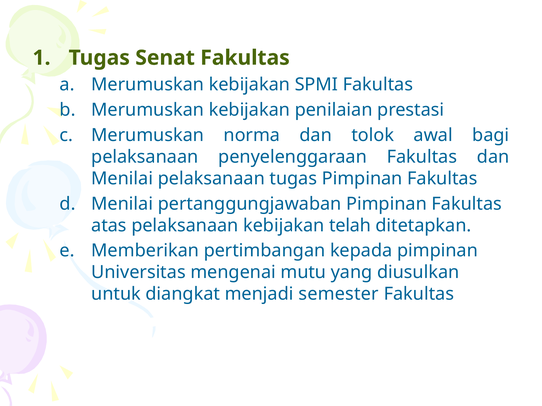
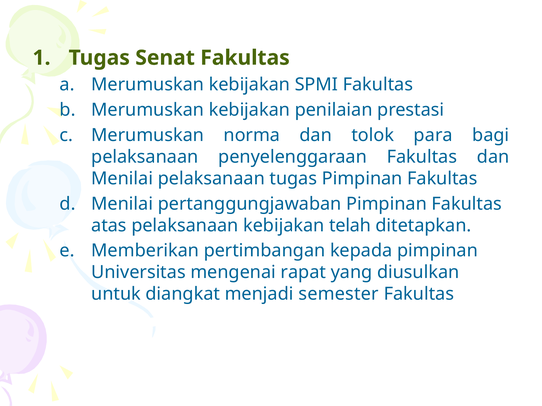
awal: awal -> para
mutu: mutu -> rapat
